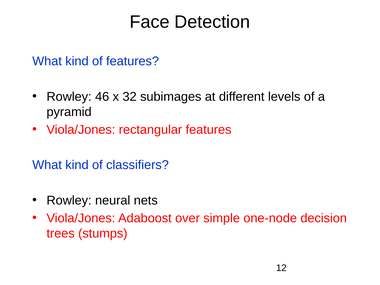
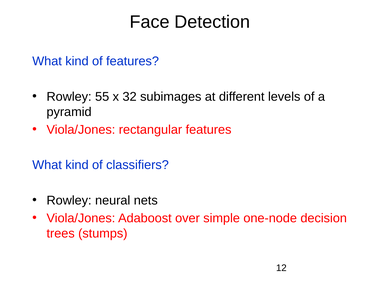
46: 46 -> 55
